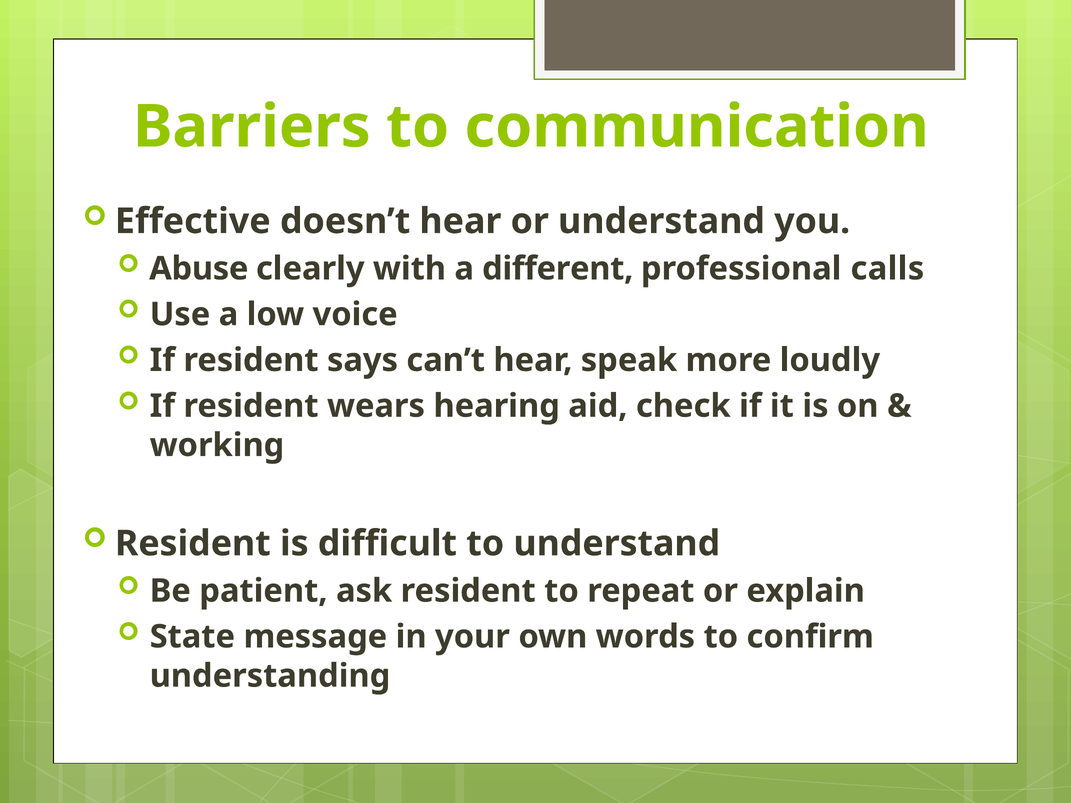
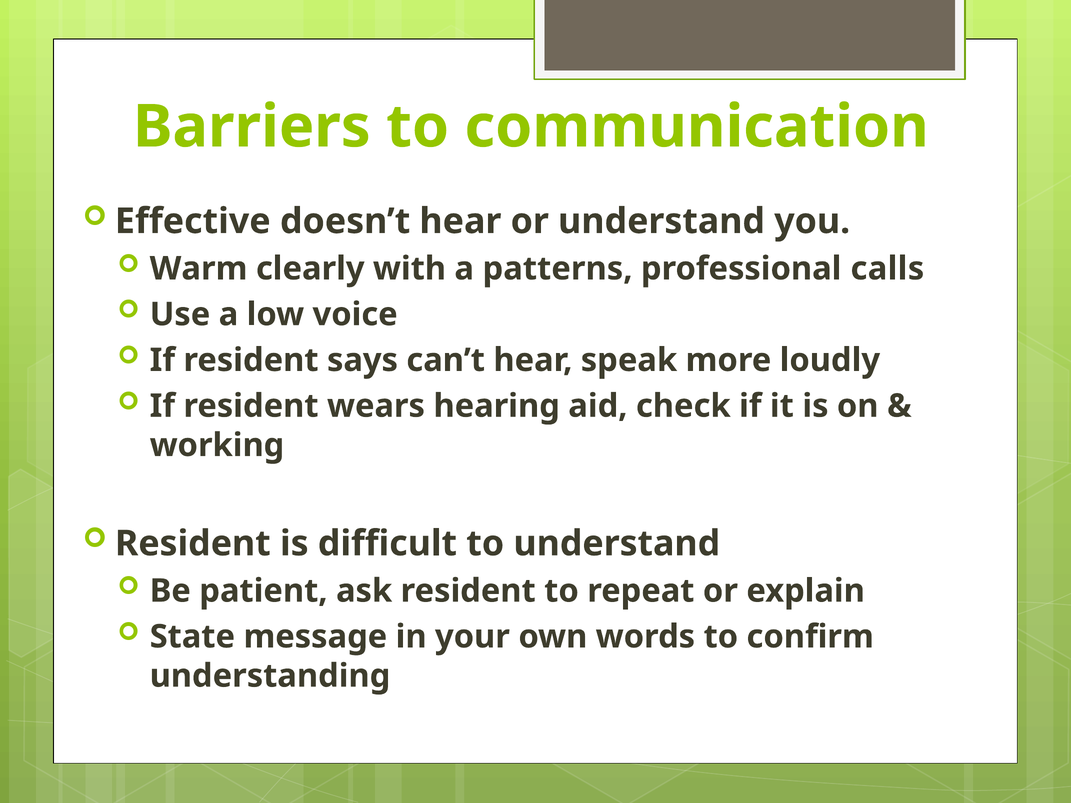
Abuse: Abuse -> Warm
different: different -> patterns
